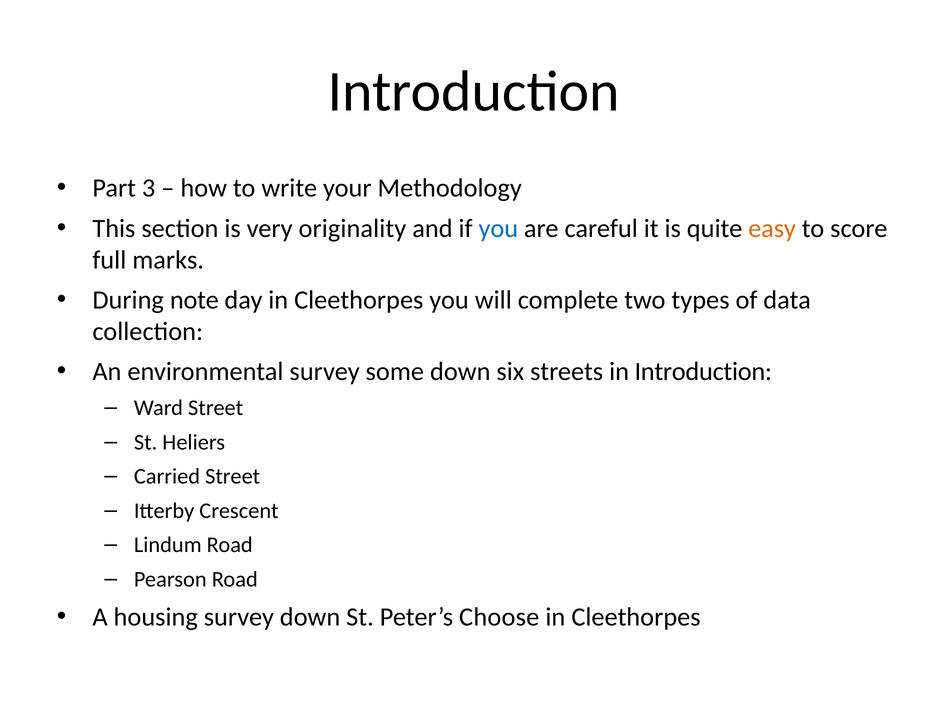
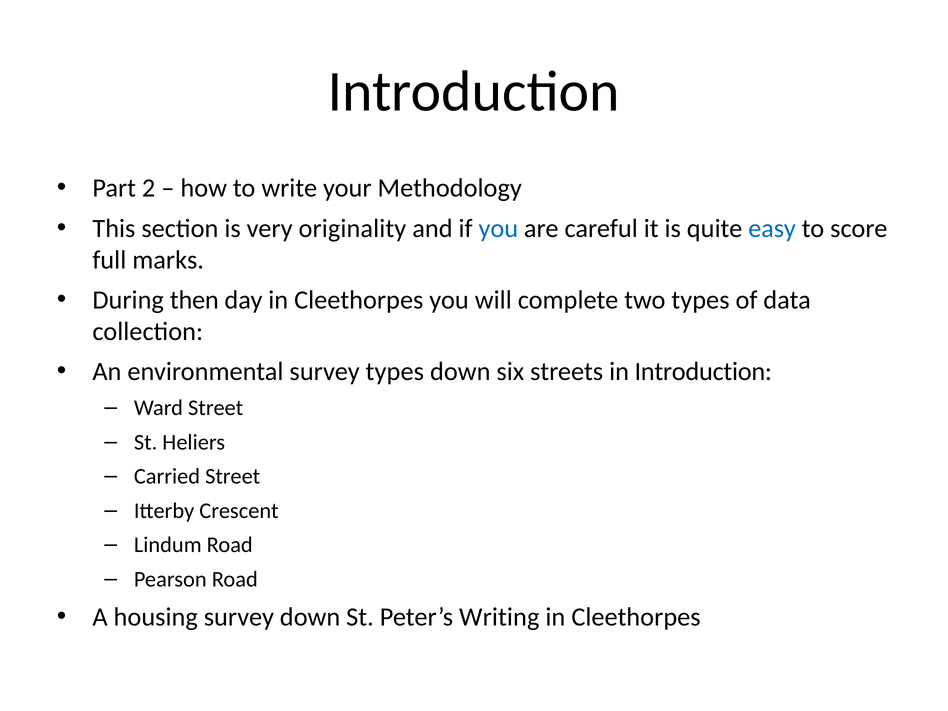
3: 3 -> 2
easy colour: orange -> blue
note: note -> then
survey some: some -> types
Choose: Choose -> Writing
